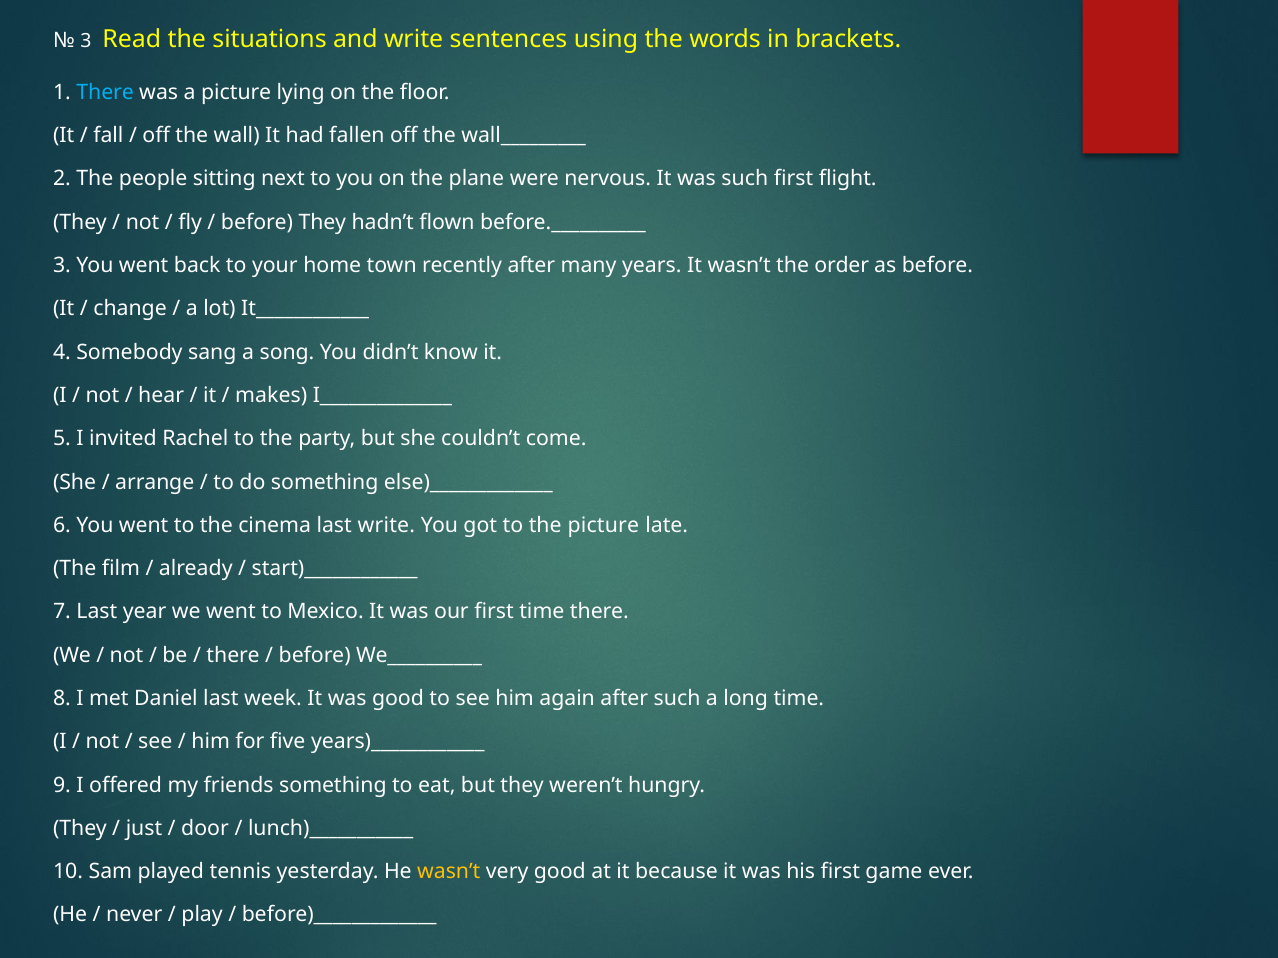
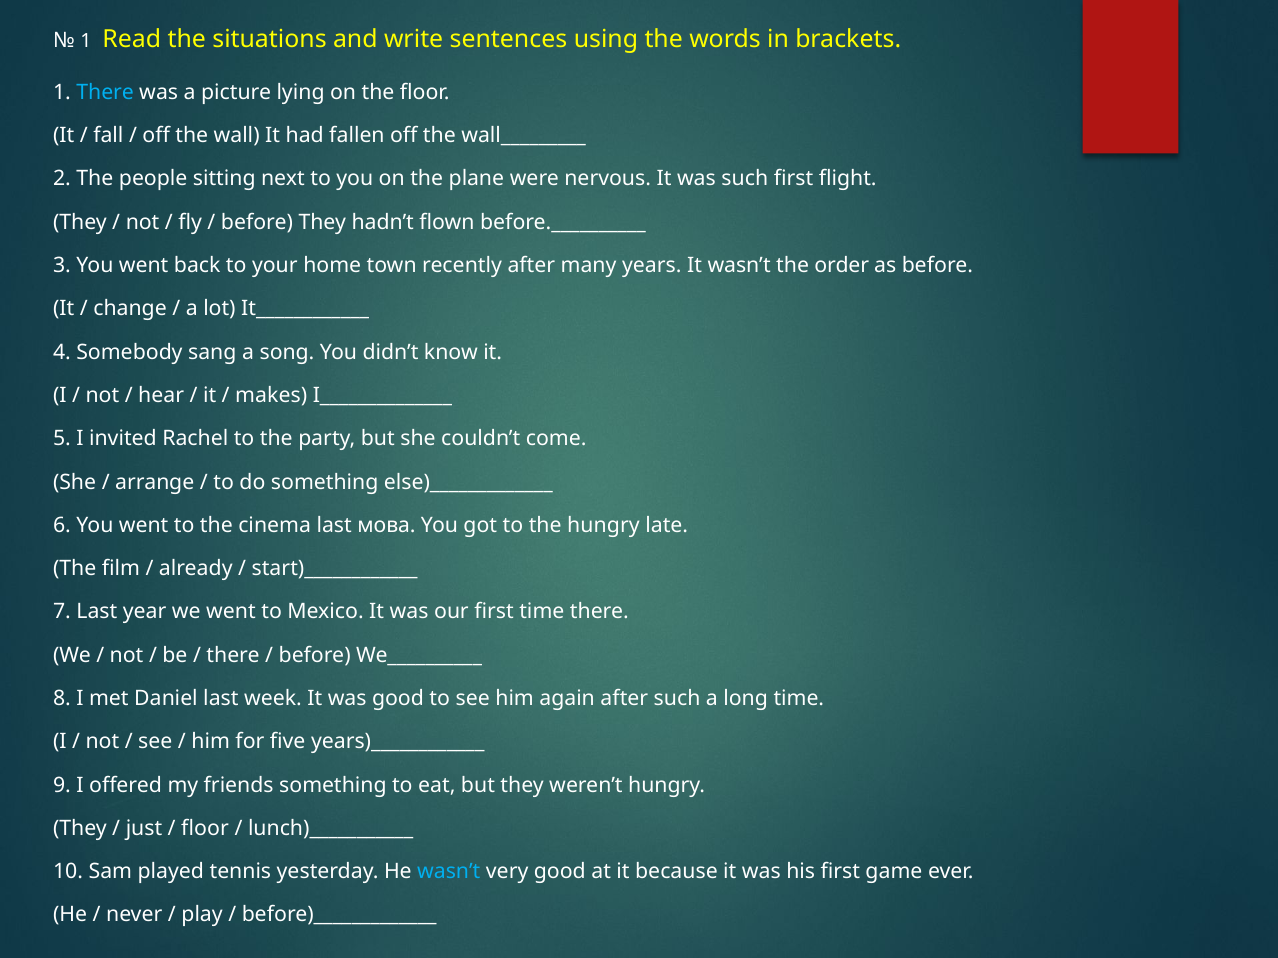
3 at (86, 41): 3 -> 1
last write: write -> мова
the picture: picture -> hungry
door at (205, 829): door -> floor
wasn’t at (449, 872) colour: yellow -> light blue
